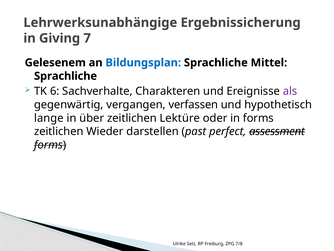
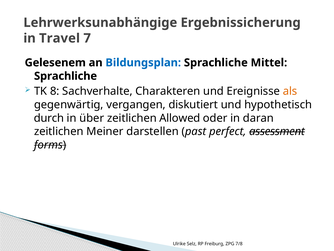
Giving: Giving -> Travel
6: 6 -> 8
als colour: purple -> orange
verfassen: verfassen -> diskutiert
lange: lange -> durch
Lektüre: Lektüre -> Allowed
in forms: forms -> daran
Wieder: Wieder -> Meiner
